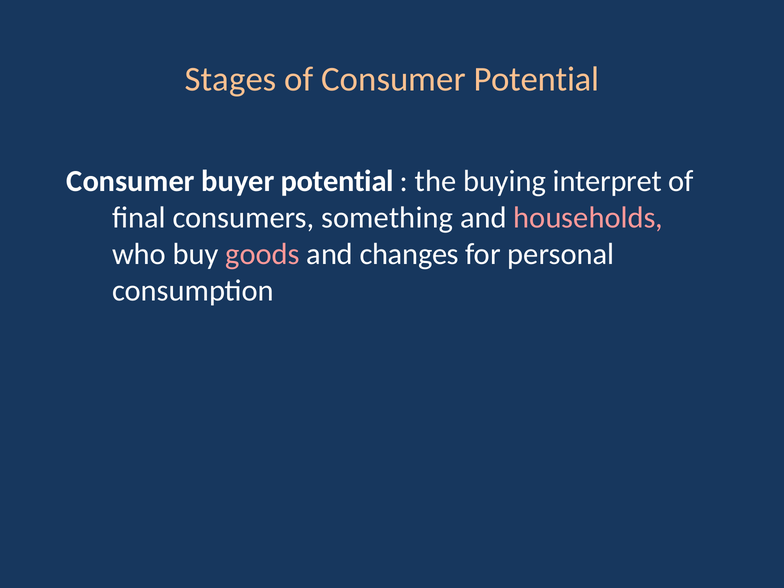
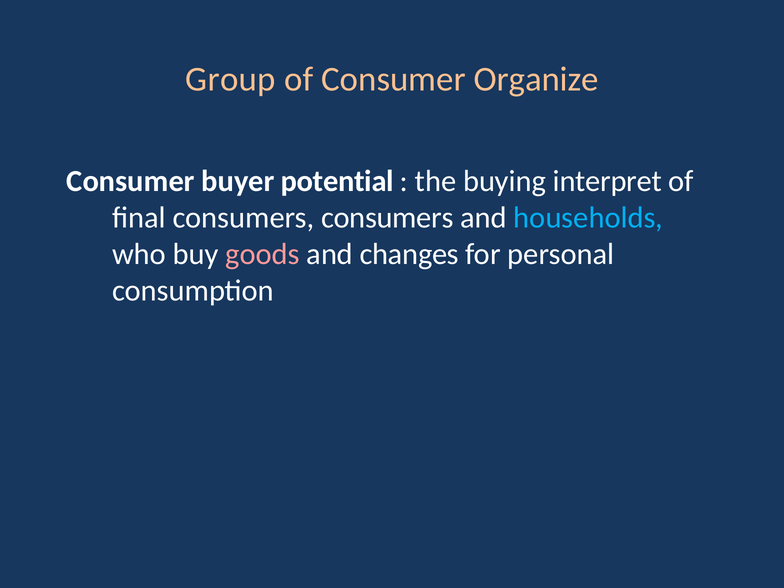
Stages: Stages -> Group
Consumer Potential: Potential -> Organize
consumers something: something -> consumers
households colour: pink -> light blue
